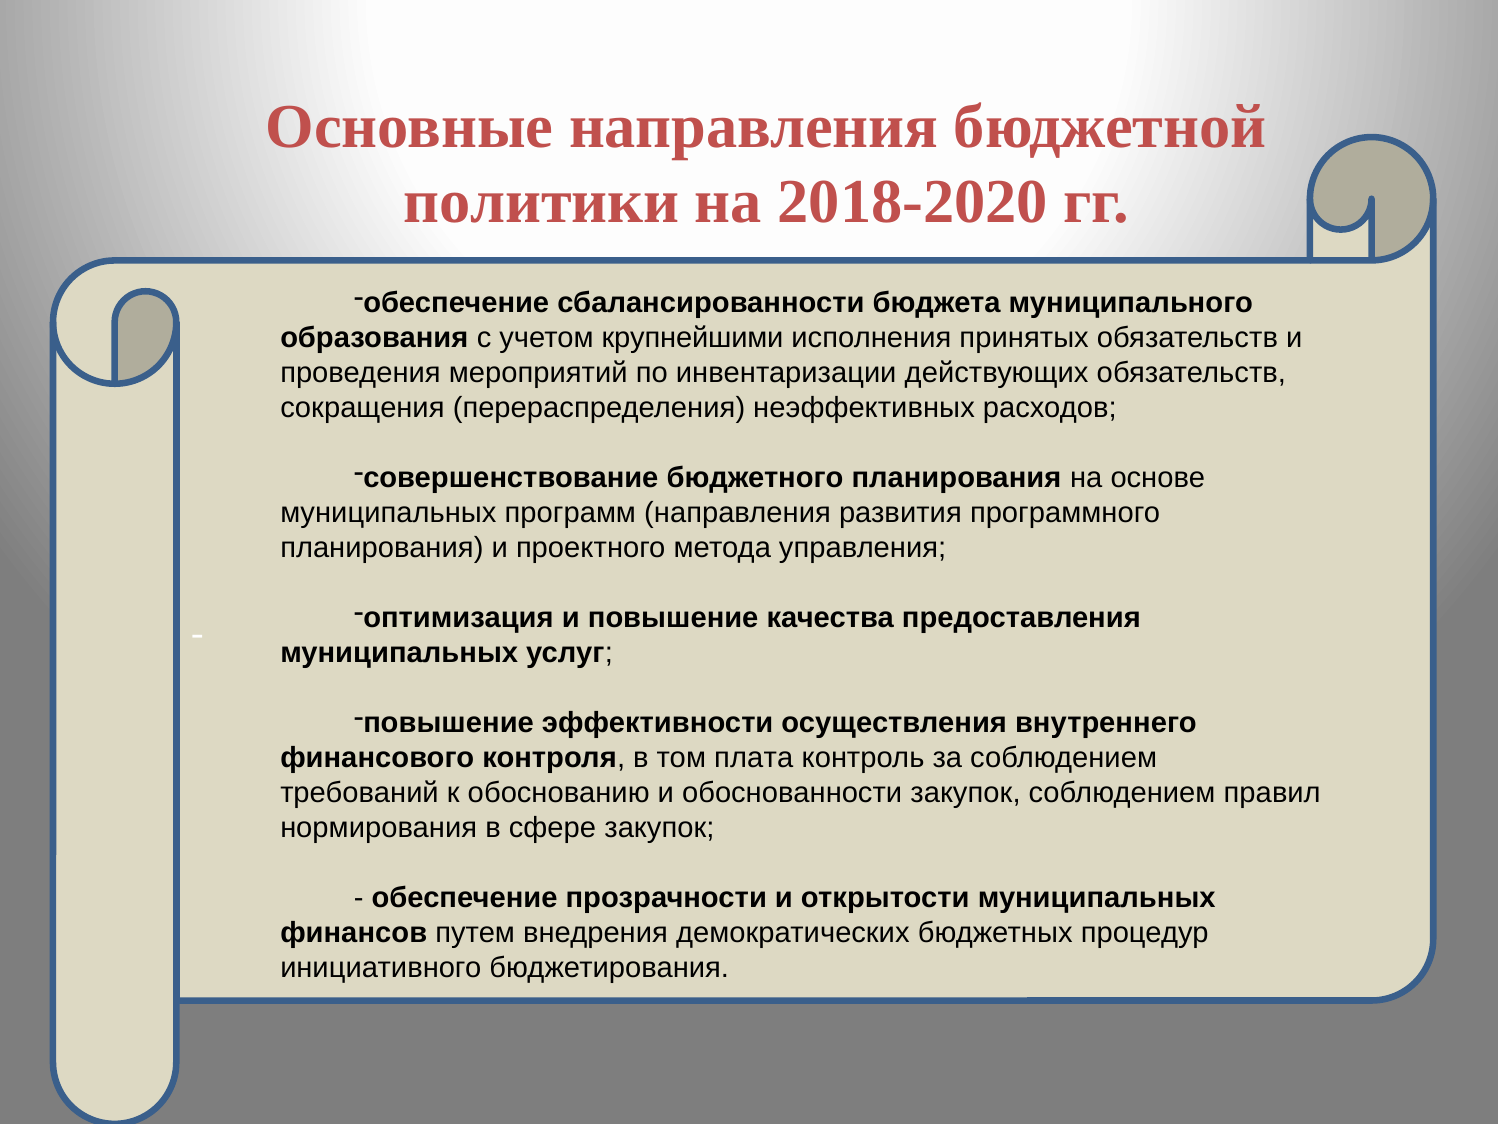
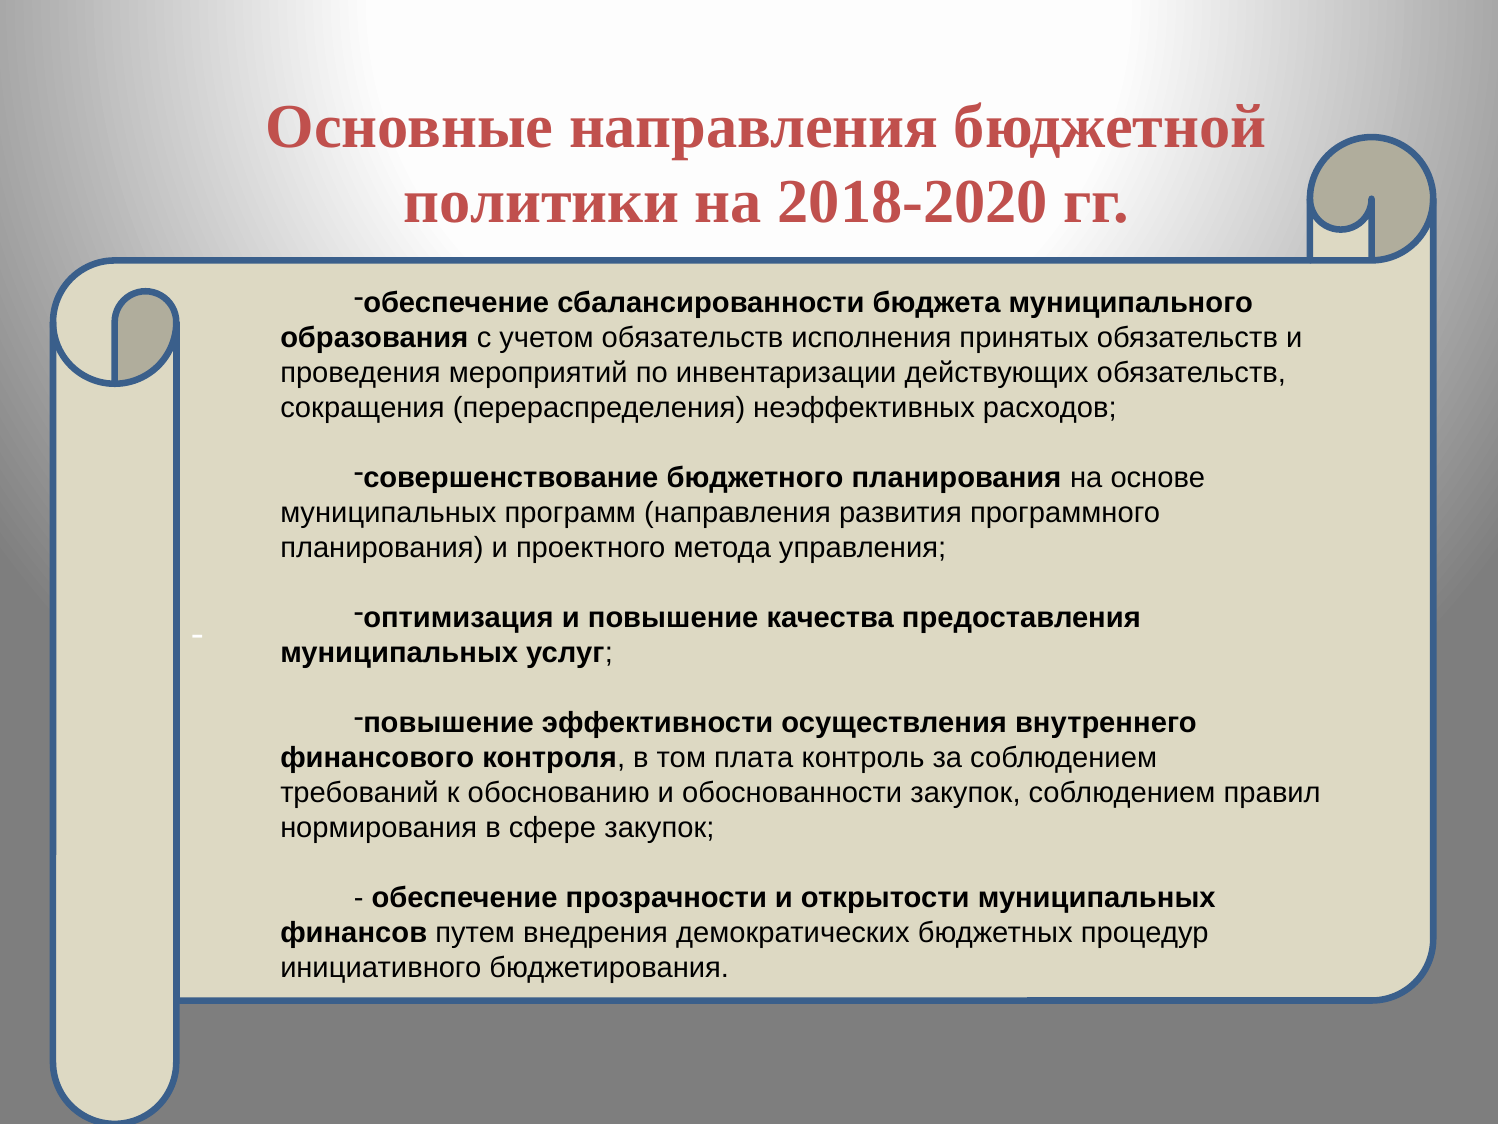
учетом крупнейшими: крупнейшими -> обязательств
